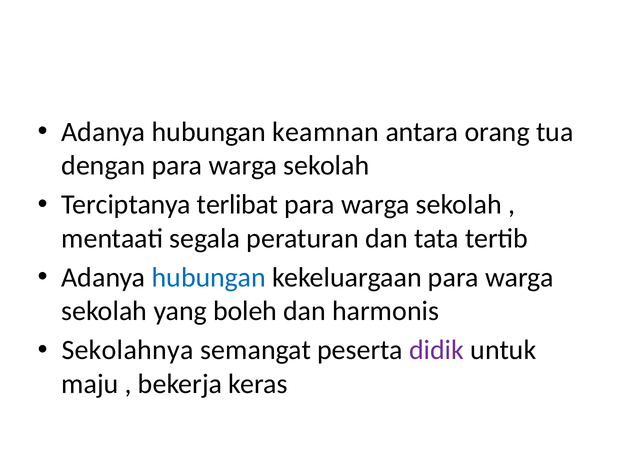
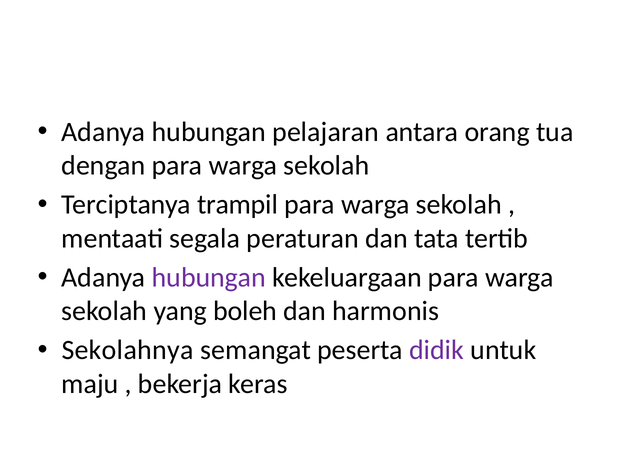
keamnan: keamnan -> pelajaran
terlibat: terlibat -> trampil
hubungan at (209, 277) colour: blue -> purple
